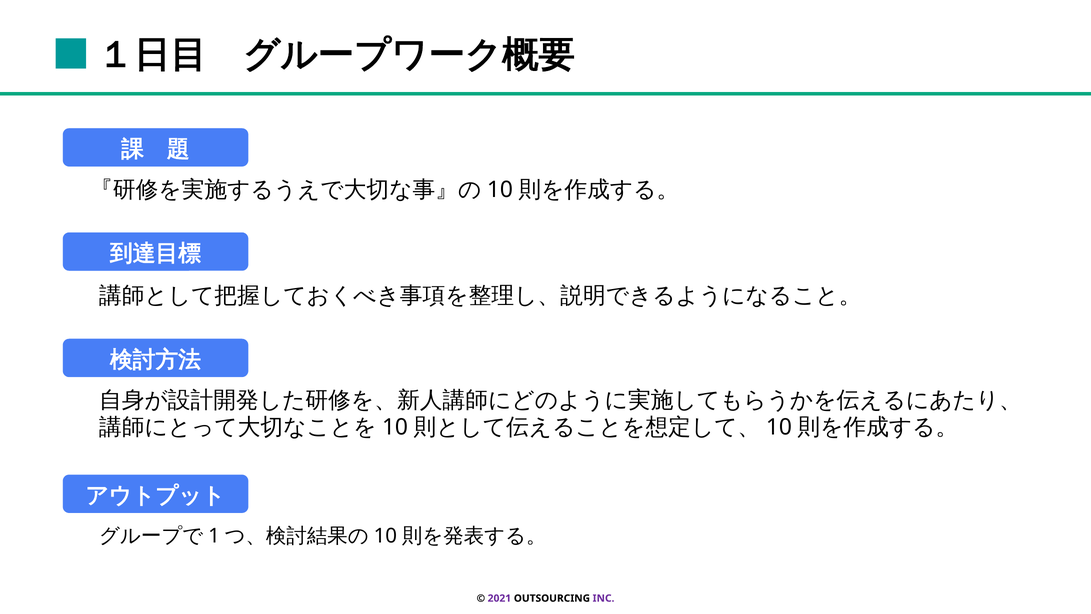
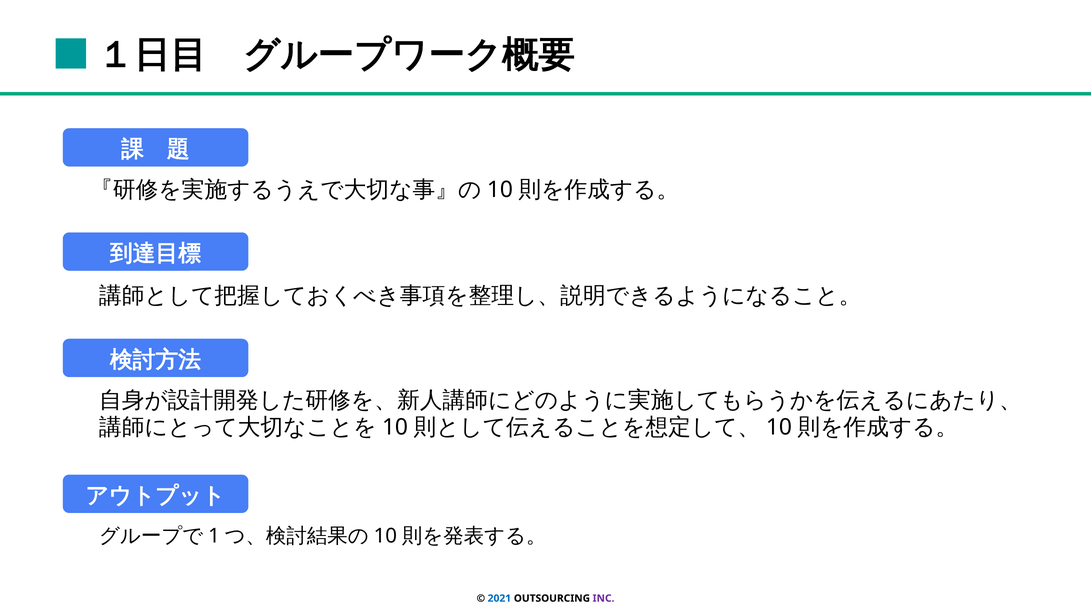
2021 colour: purple -> blue
